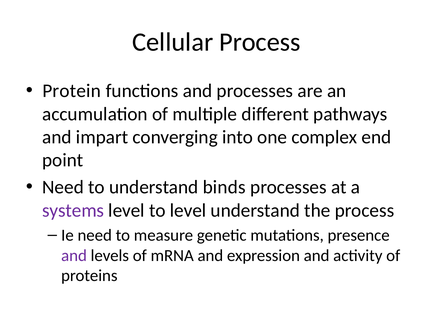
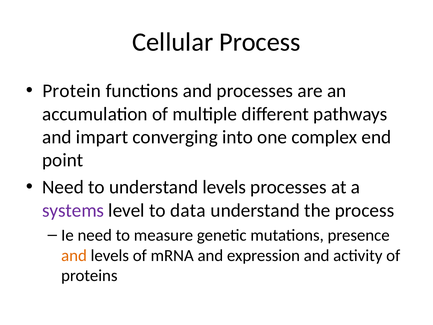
understand binds: binds -> levels
to level: level -> data
and at (74, 255) colour: purple -> orange
